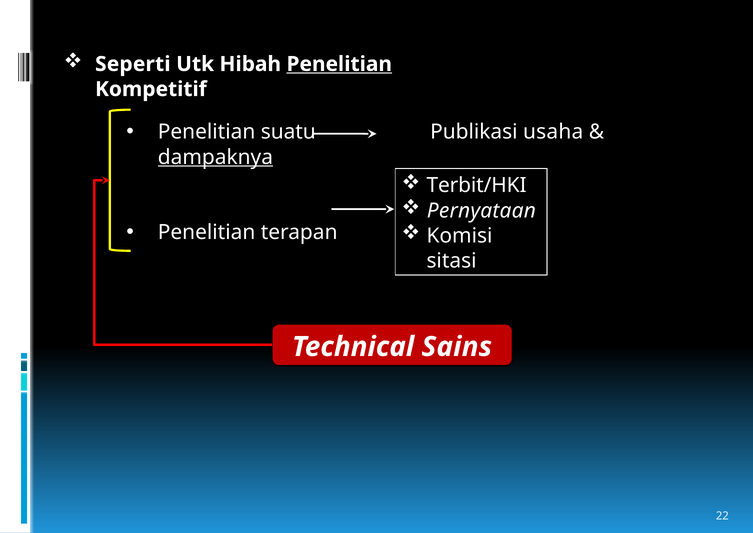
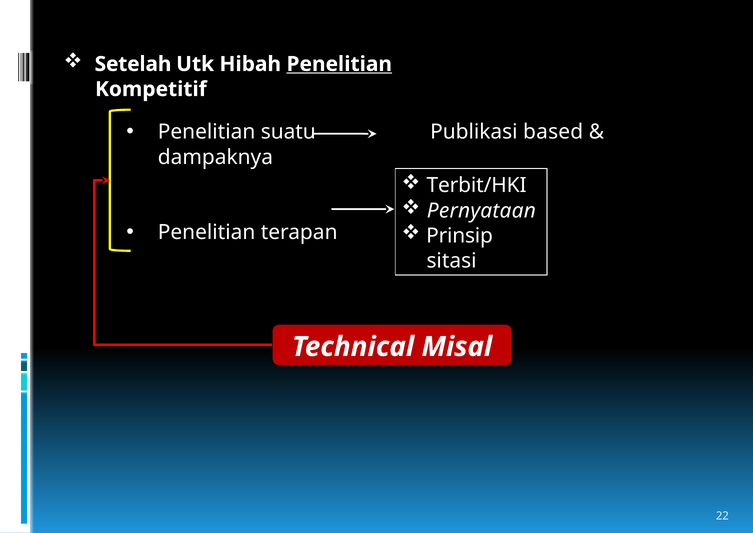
Seperti: Seperti -> Setelah
usaha: usaha -> based
dampaknya underline: present -> none
Komisi: Komisi -> Prinsip
Sains: Sains -> Misal
